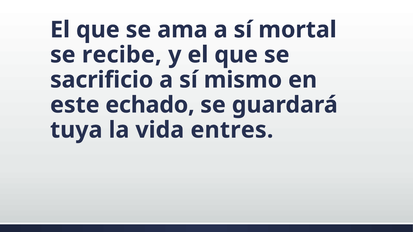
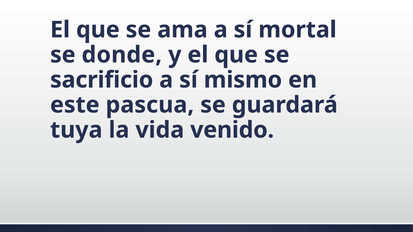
recibe: recibe -> donde
echado: echado -> pascua
entres: entres -> venido
